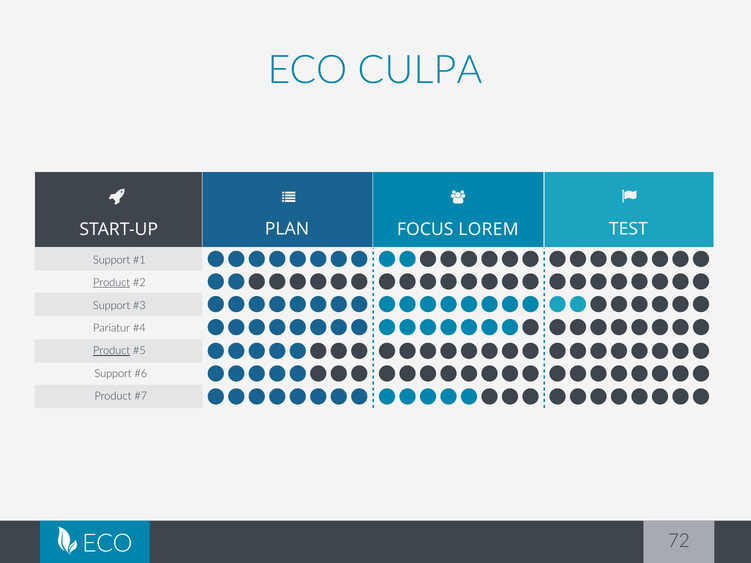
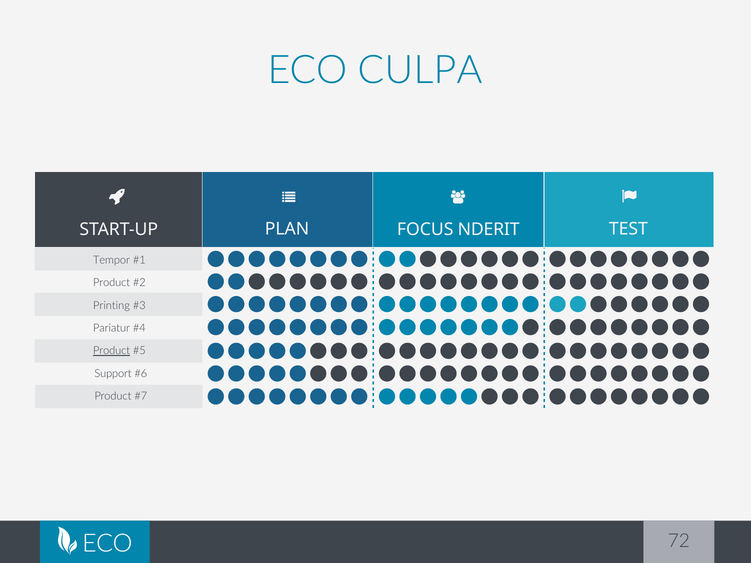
LOREM: LOREM -> NDERIT
Support at (112, 260): Support -> Tempor
Product at (112, 283) underline: present -> none
Support at (112, 306): Support -> Printing
